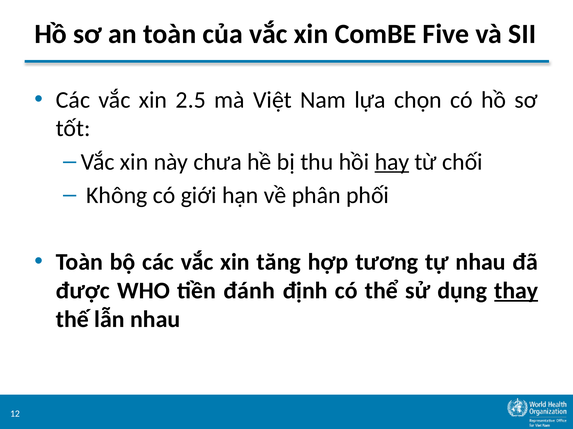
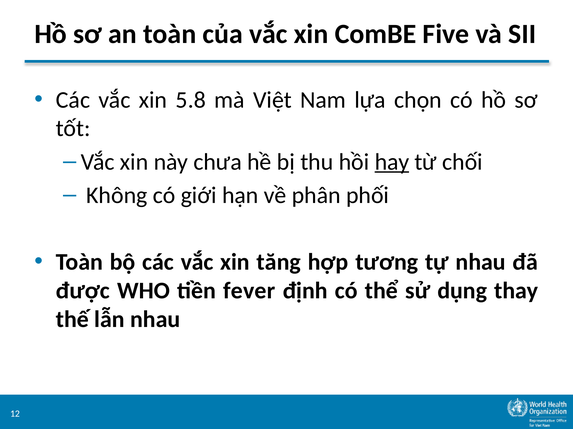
2.5: 2.5 -> 5.8
đánh: đánh -> fever
thay underline: present -> none
